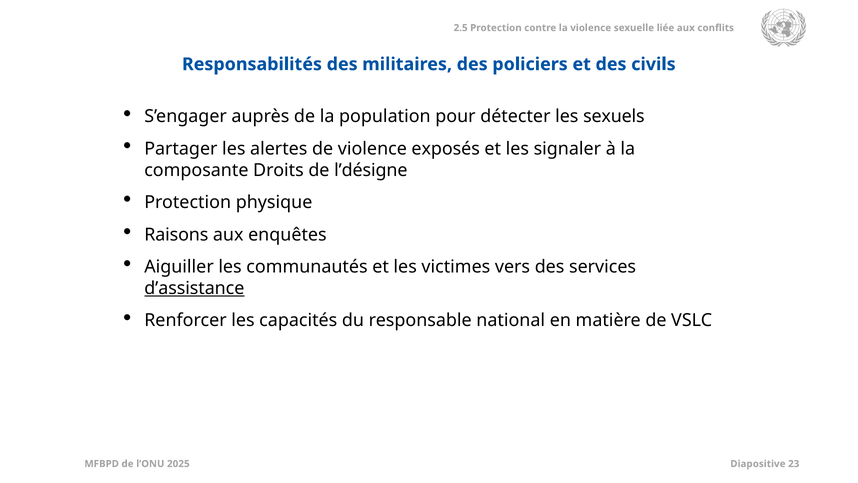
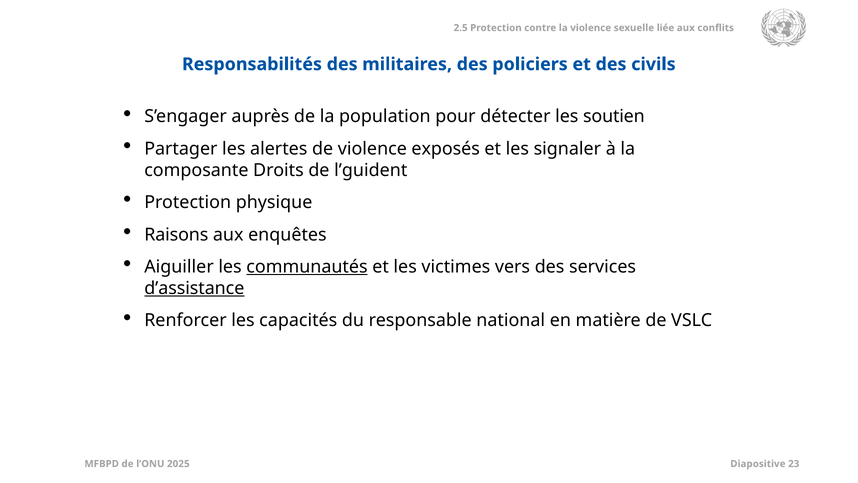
sexuels: sexuels -> soutien
l’désigne: l’désigne -> l’guident
communautés underline: none -> present
